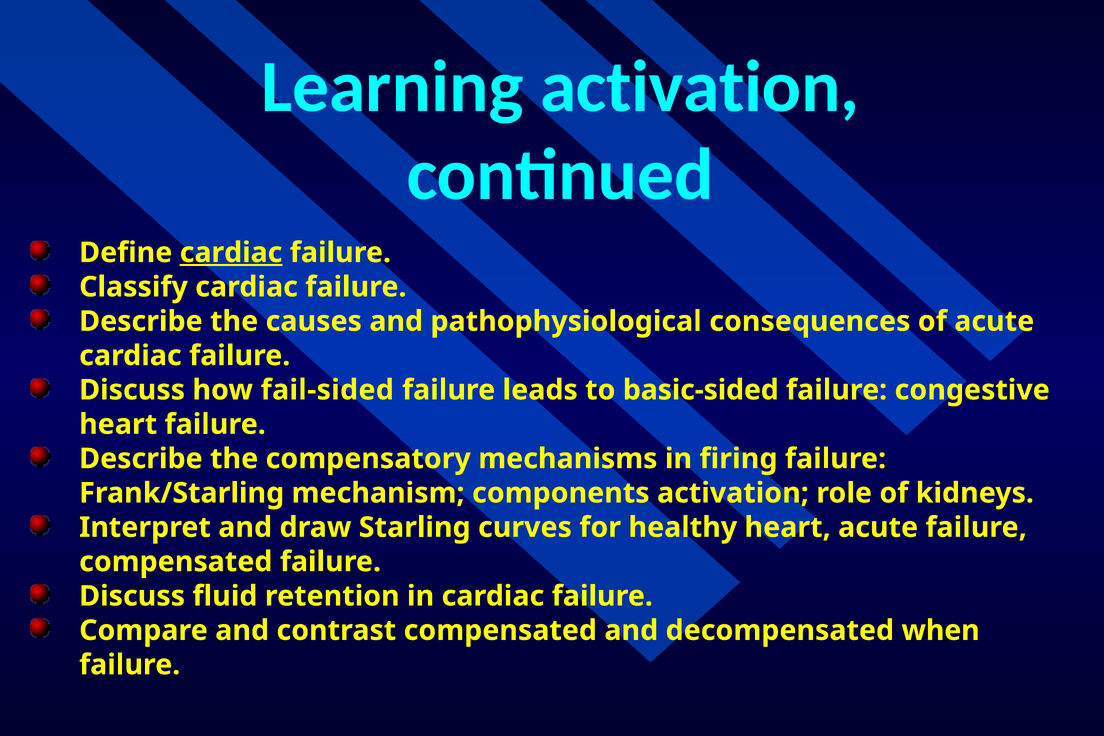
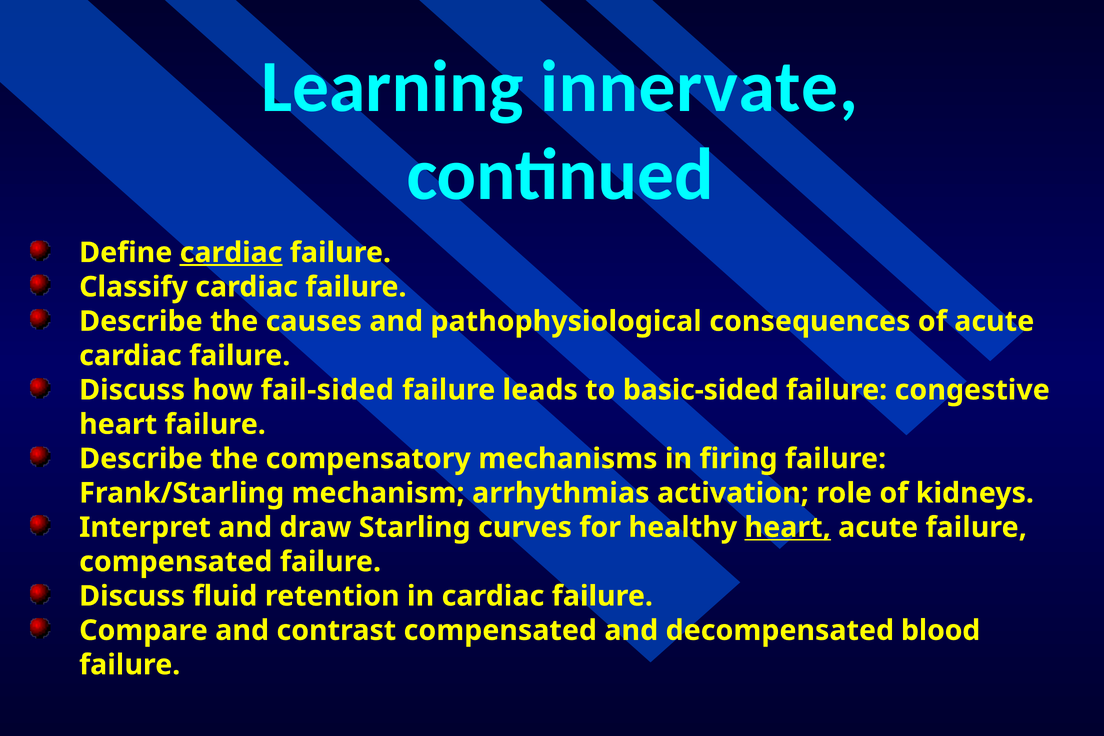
Learning activation: activation -> innervate
components: components -> arrhythmias
heart at (788, 527) underline: none -> present
when: when -> blood
